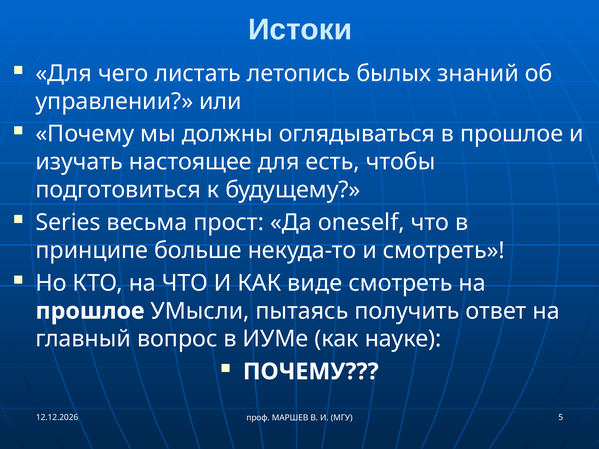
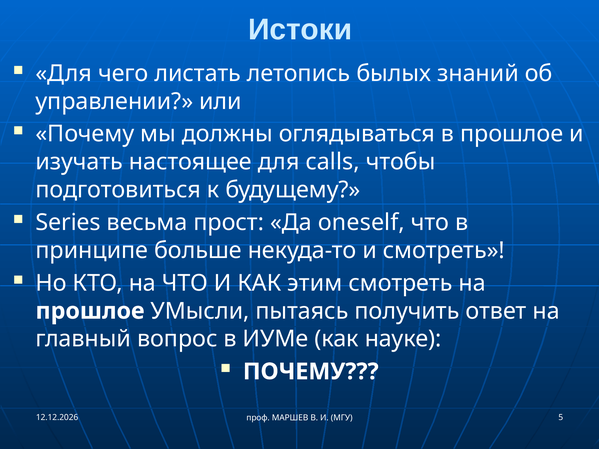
есть: есть -> calls
виде: виде -> этим
